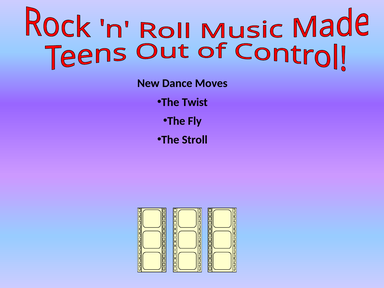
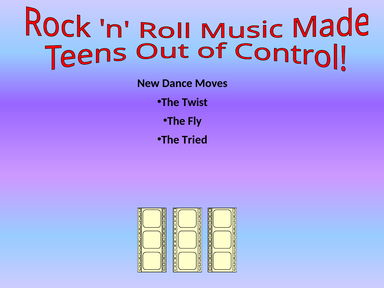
Stroll: Stroll -> Tried
